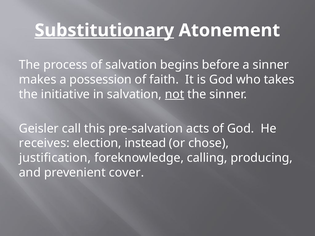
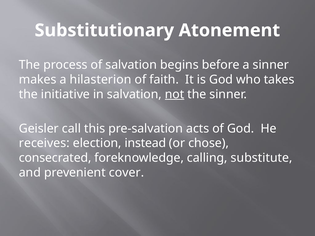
Substitutionary underline: present -> none
possession: possession -> hilasterion
justification: justification -> consecrated
producing: producing -> substitute
